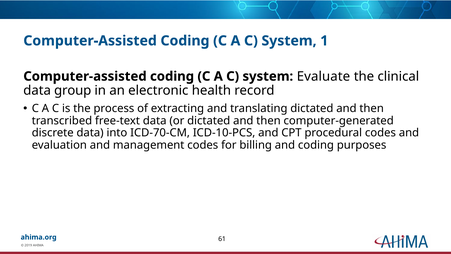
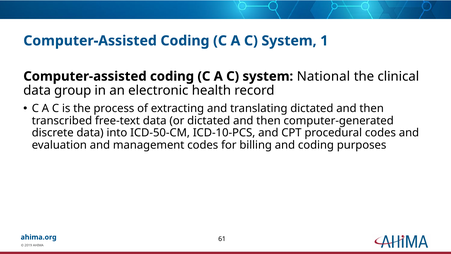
Evaluate: Evaluate -> National
ICD-70-CM: ICD-70-CM -> ICD-50-CM
